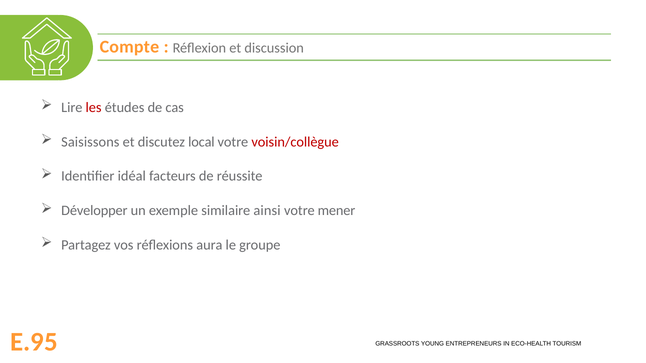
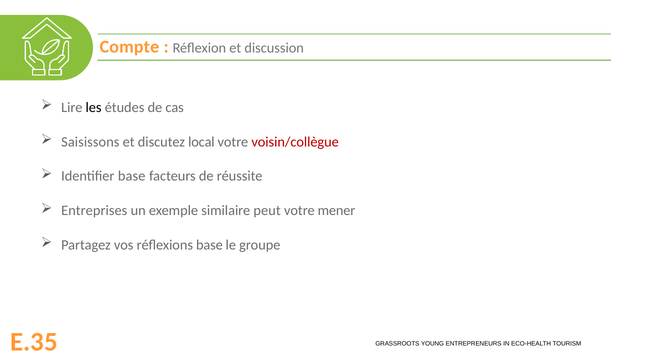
les at (94, 108) colour: red -> black
Identifier idéal: idéal -> base
Développer: Développer -> Entreprises
ainsi: ainsi -> peut
réflexions aura: aura -> base
E.95: E.95 -> E.35
